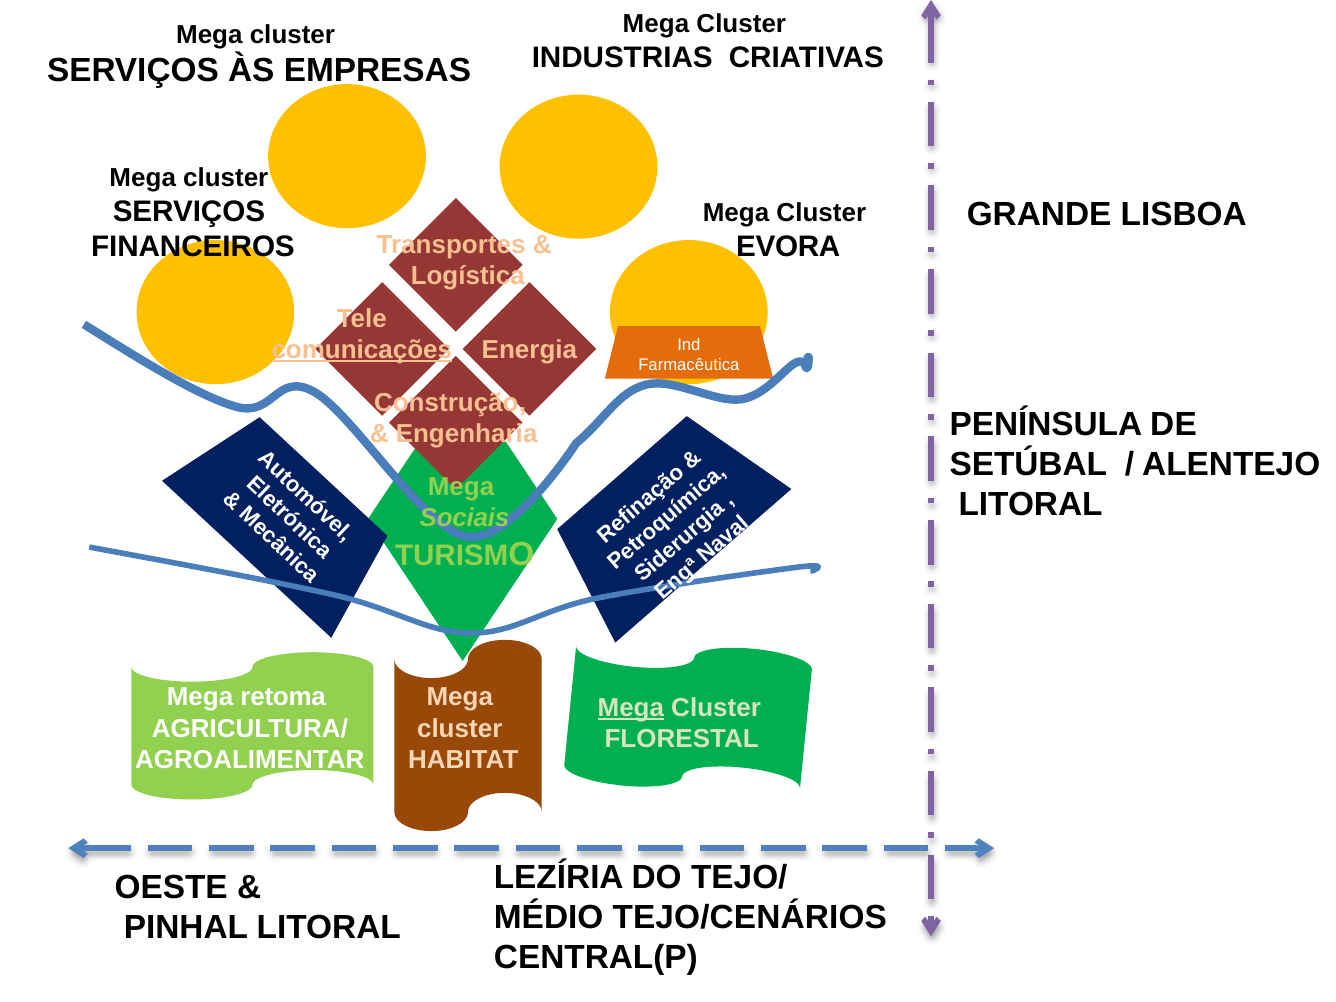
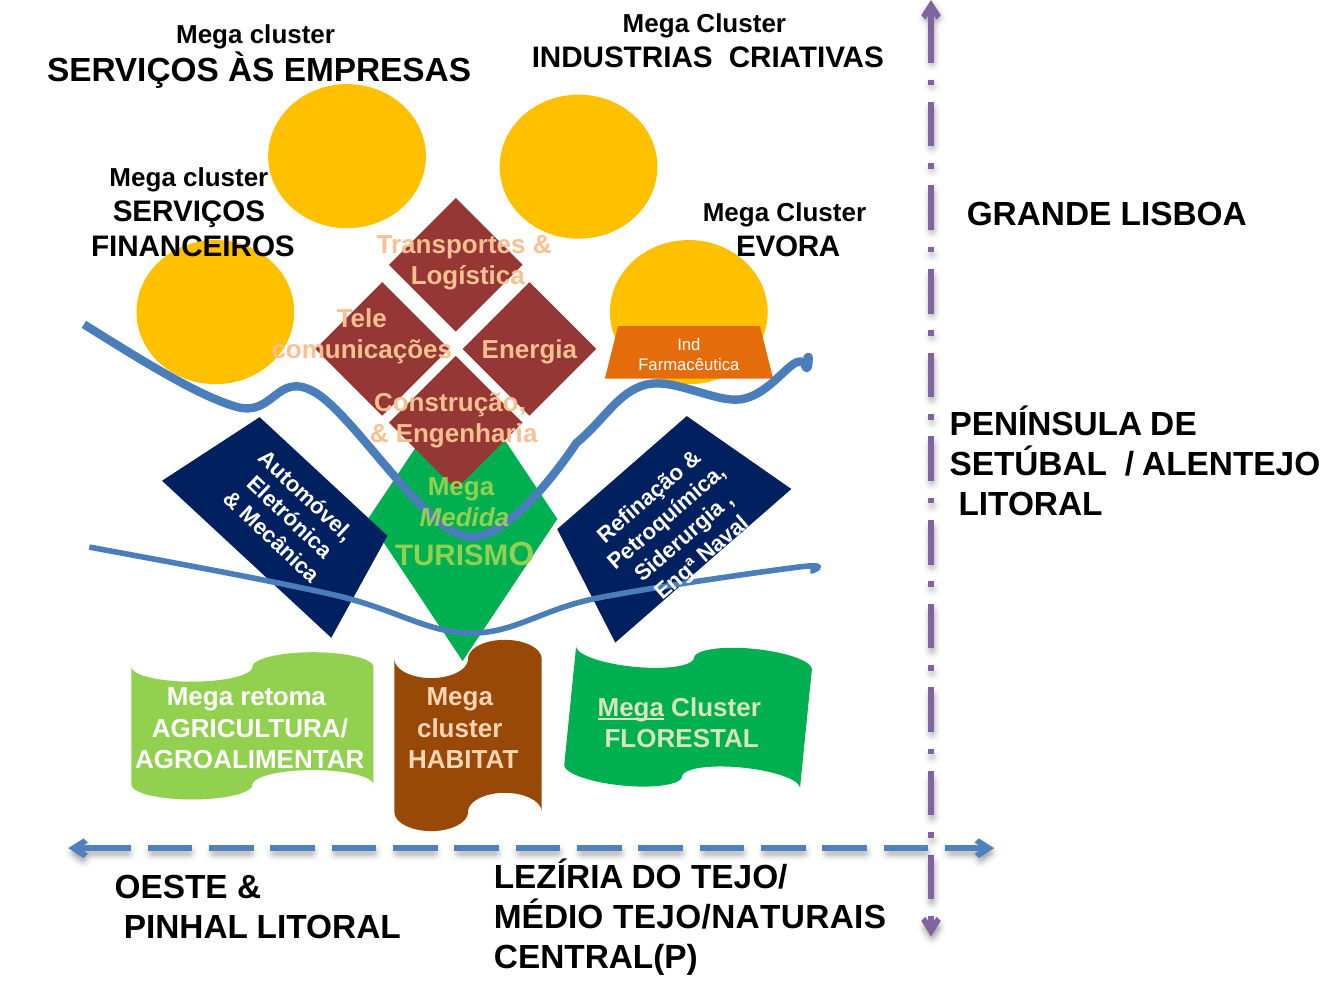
comunicações underline: present -> none
Sociais: Sociais -> Medida
TEJO/CENÁRIOS: TEJO/CENÁRIOS -> TEJO/NATURAIS
